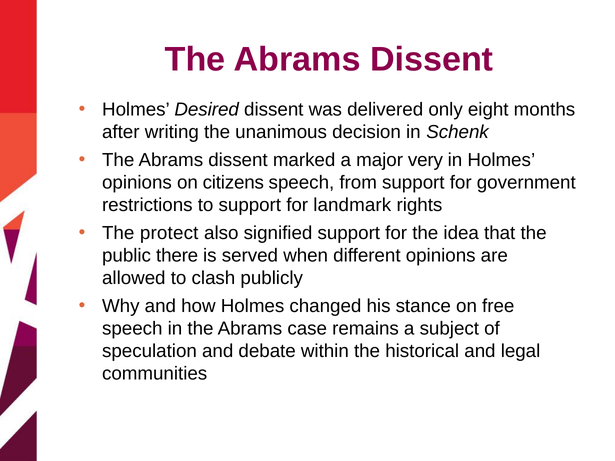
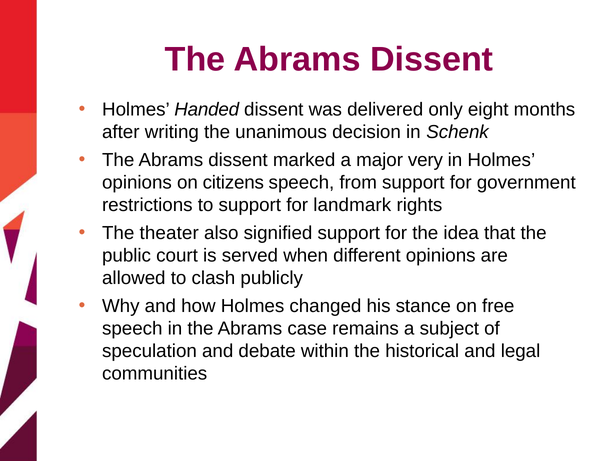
Desired: Desired -> Handed
protect: protect -> theater
there: there -> court
